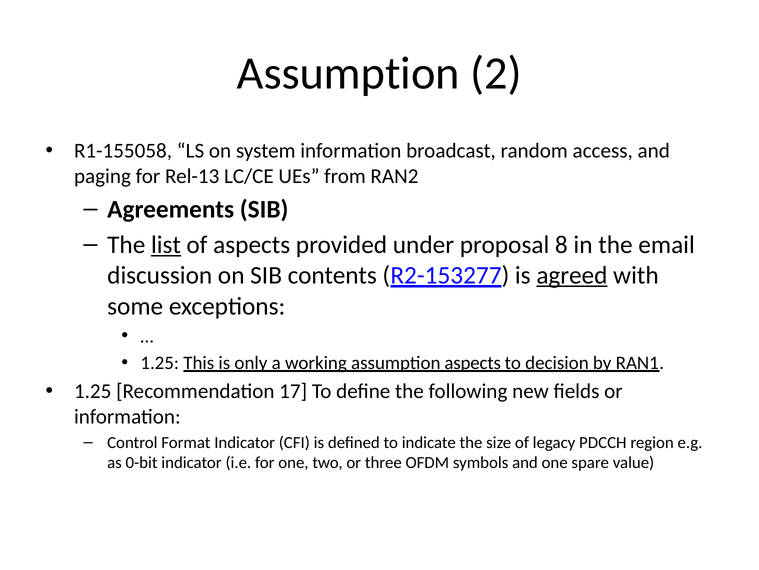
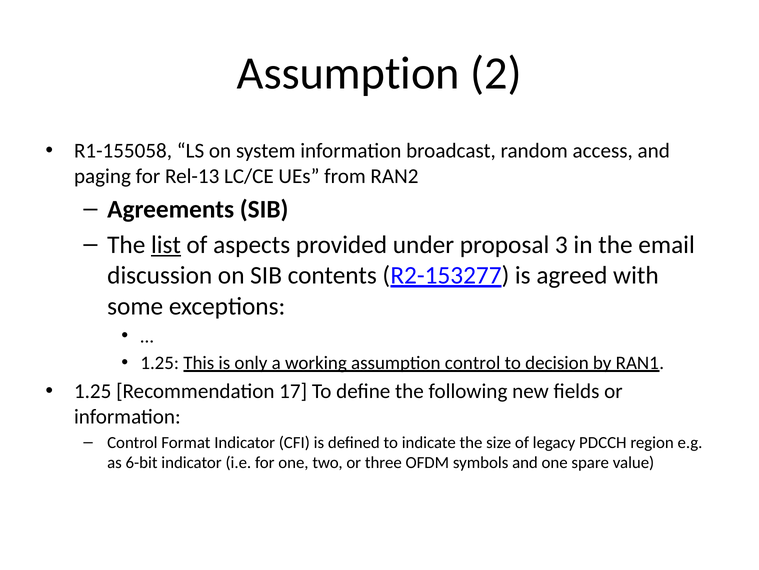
8: 8 -> 3
agreed underline: present -> none
assumption aspects: aspects -> control
0-bit: 0-bit -> 6-bit
